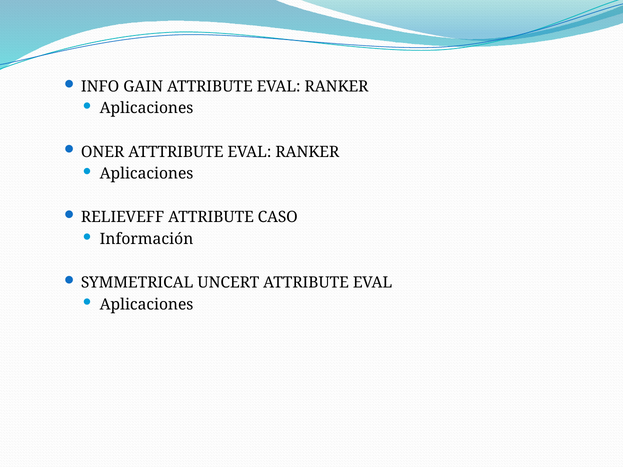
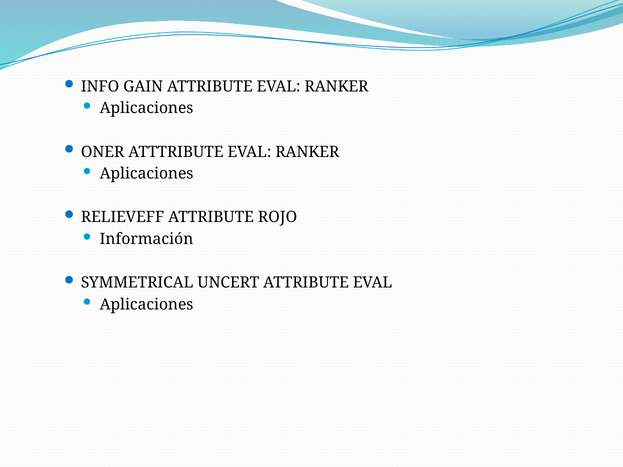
CASO: CASO -> ROJO
